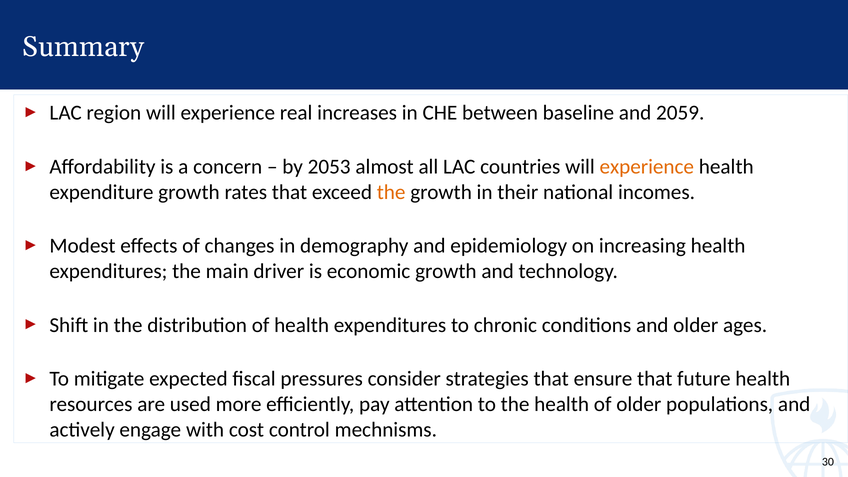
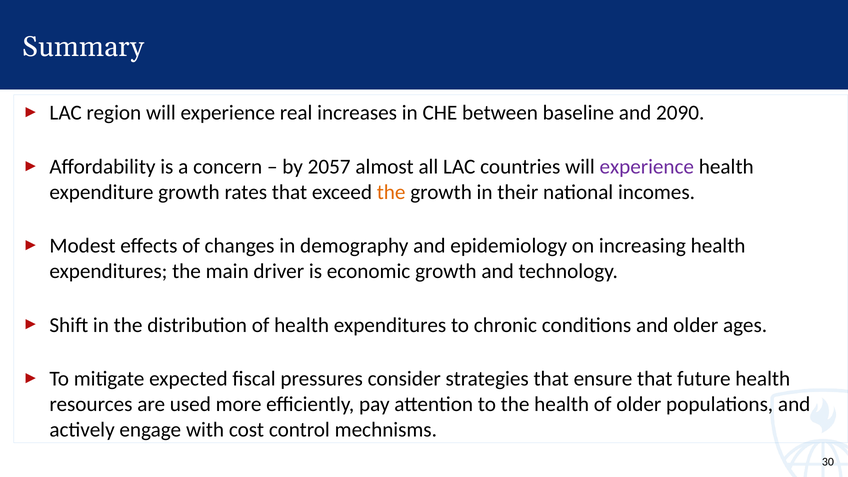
2059: 2059 -> 2090
2053: 2053 -> 2057
experience at (647, 167) colour: orange -> purple
